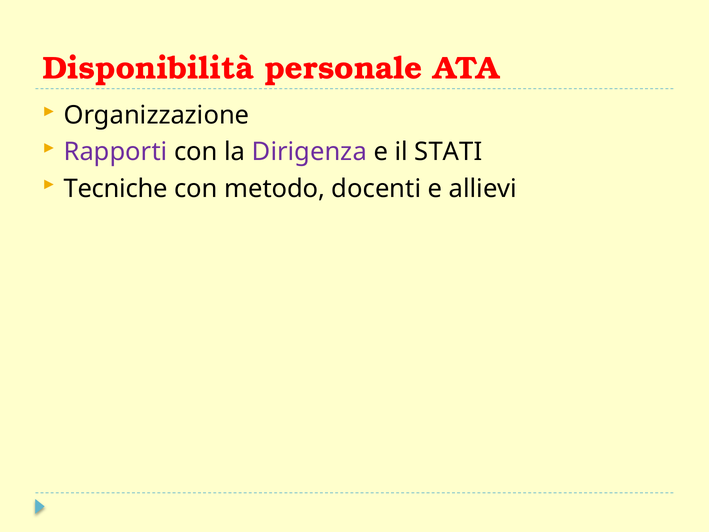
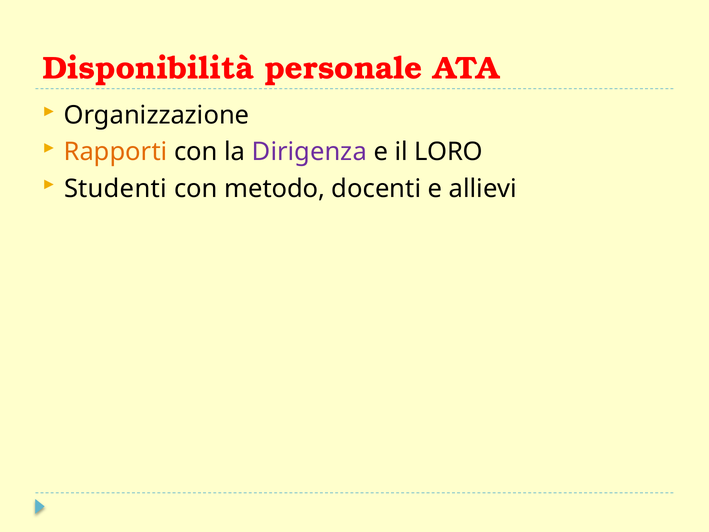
Rapporti colour: purple -> orange
STATI: STATI -> LORO
Tecniche: Tecniche -> Studenti
